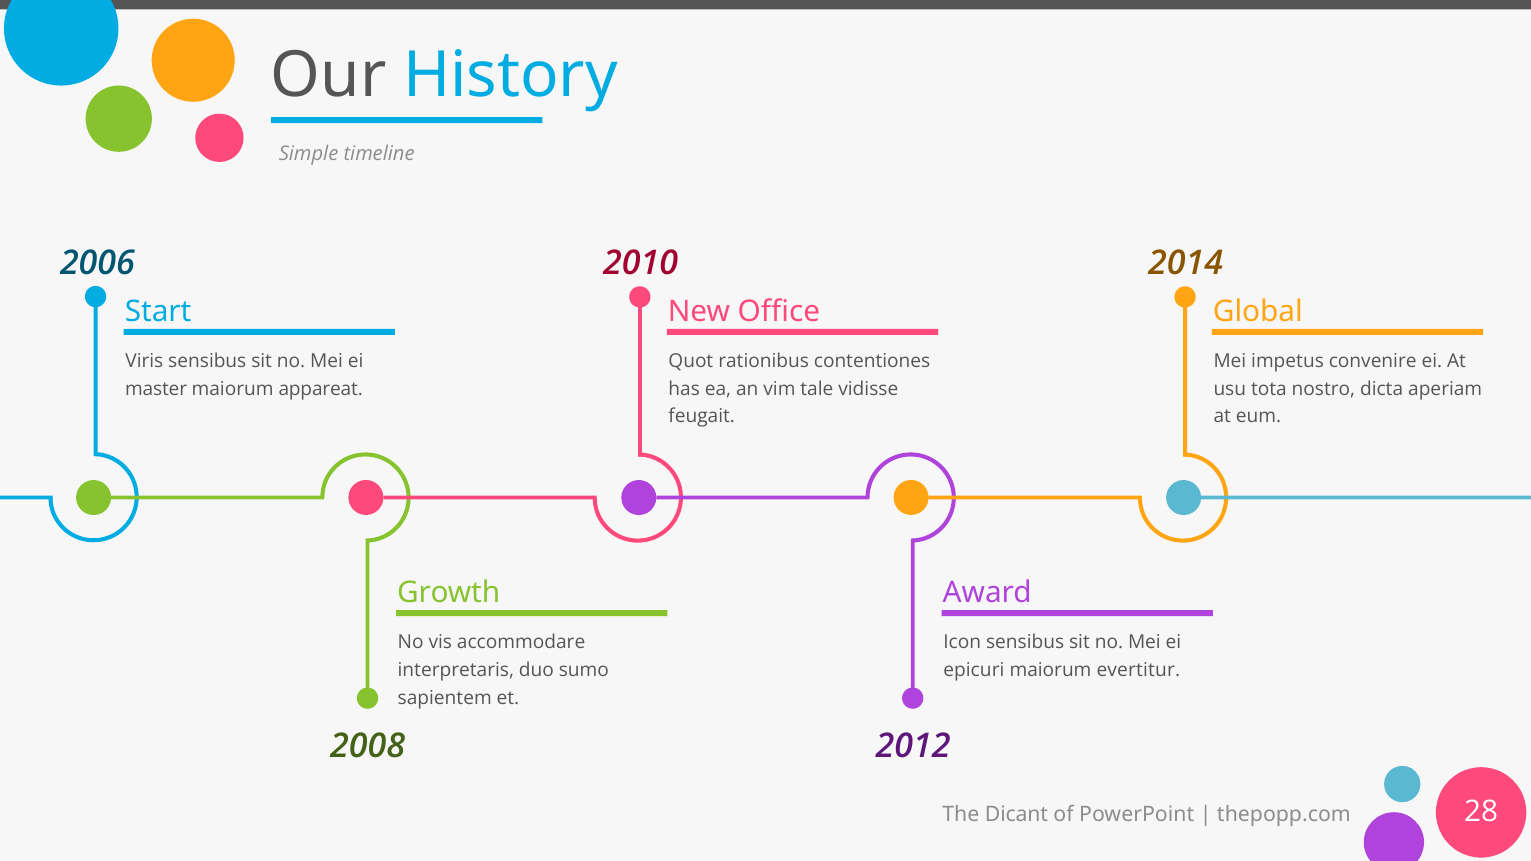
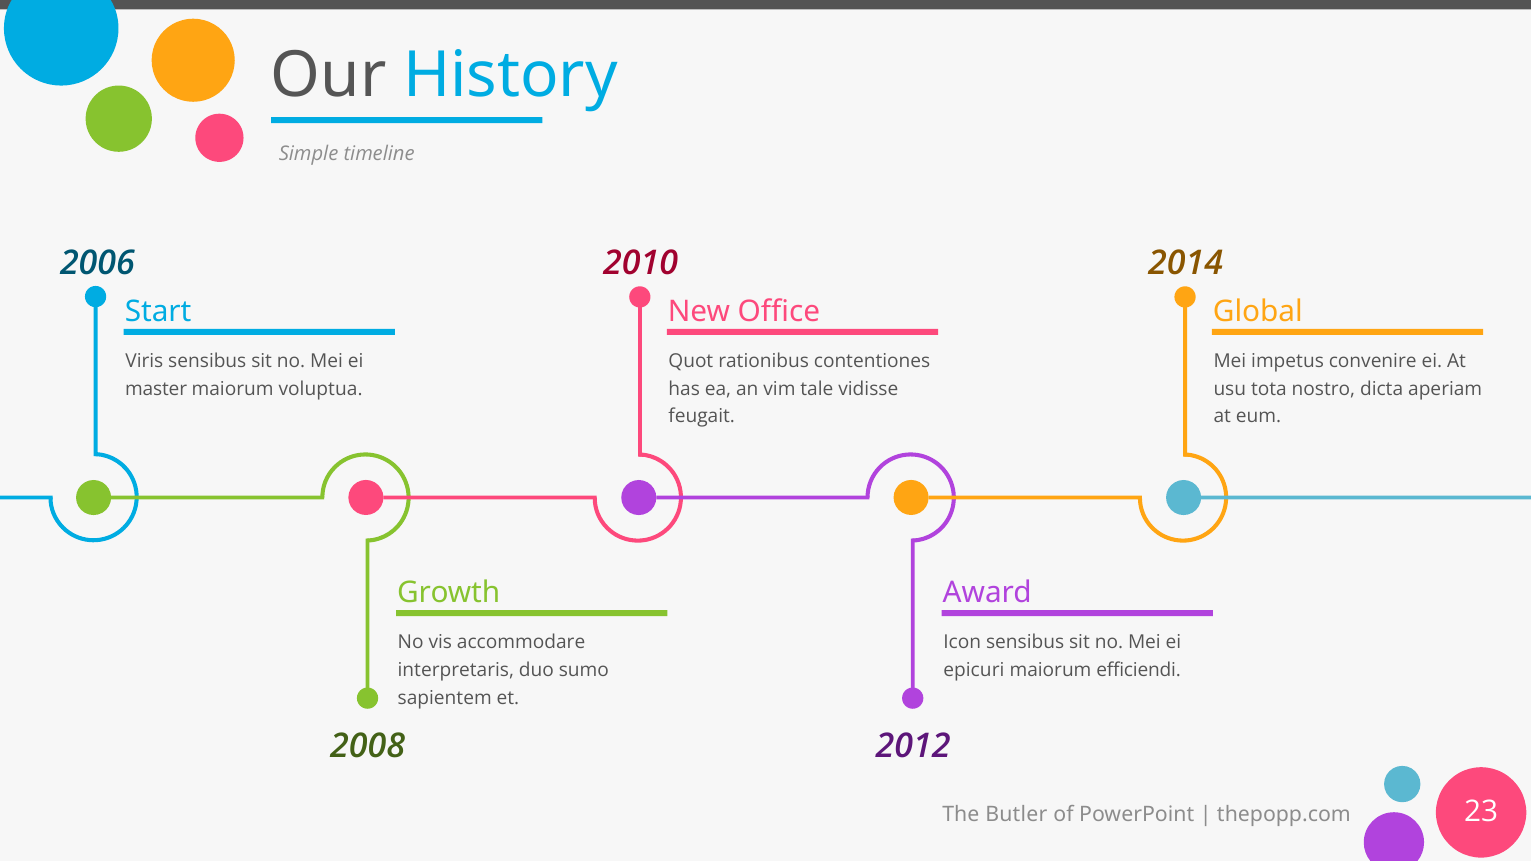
appareat: appareat -> voluptua
evertitur: evertitur -> efficiendi
Dicant: Dicant -> Butler
28: 28 -> 23
